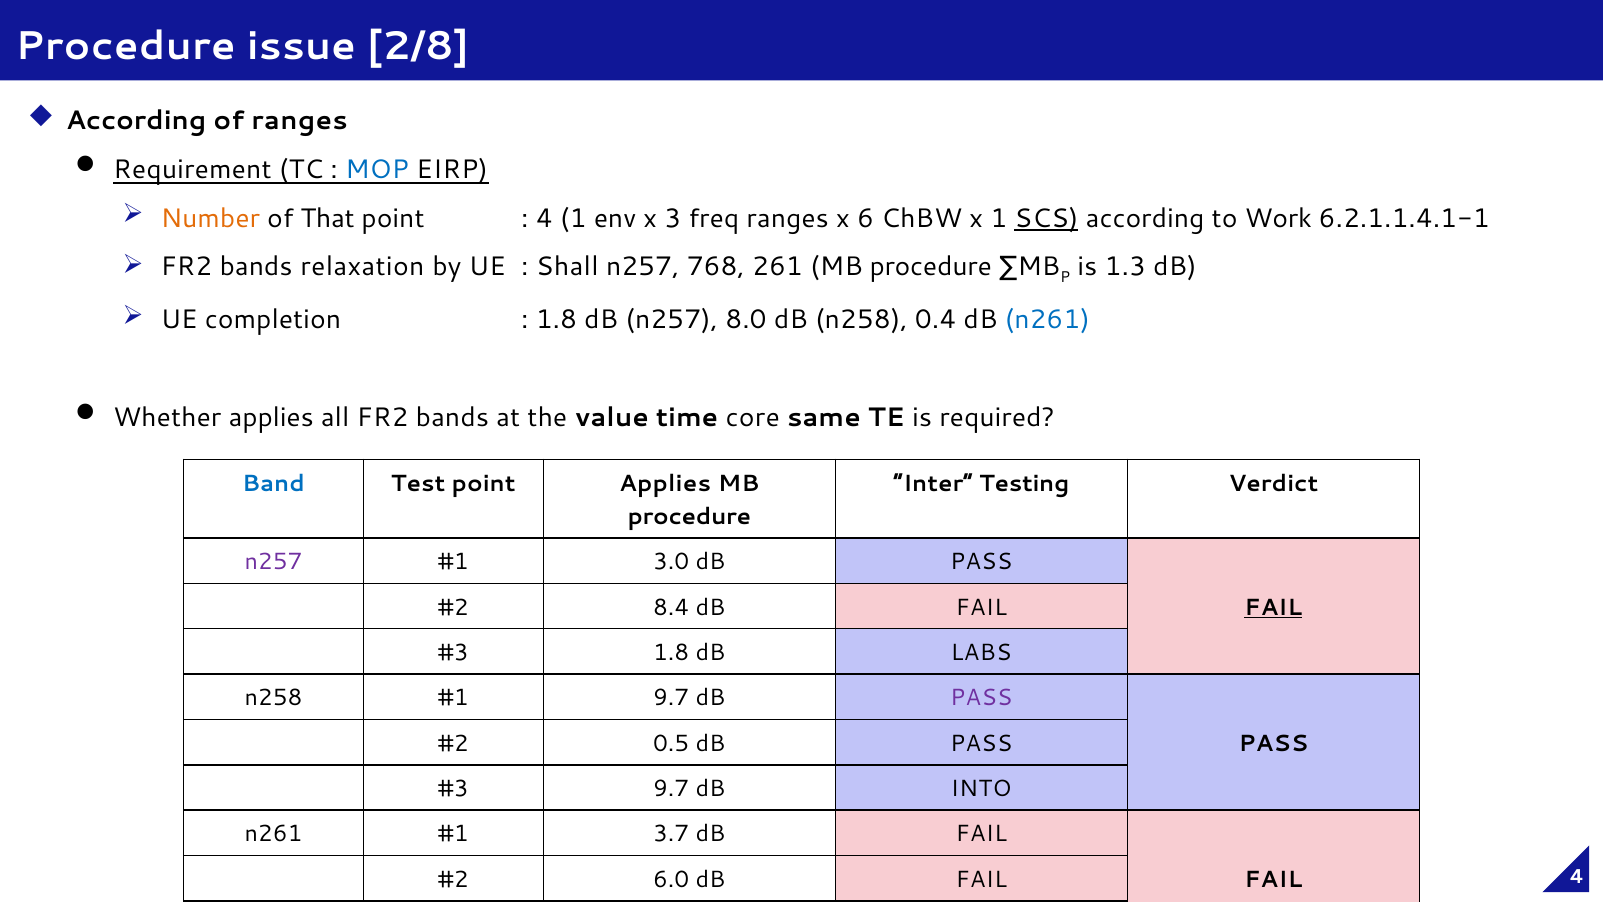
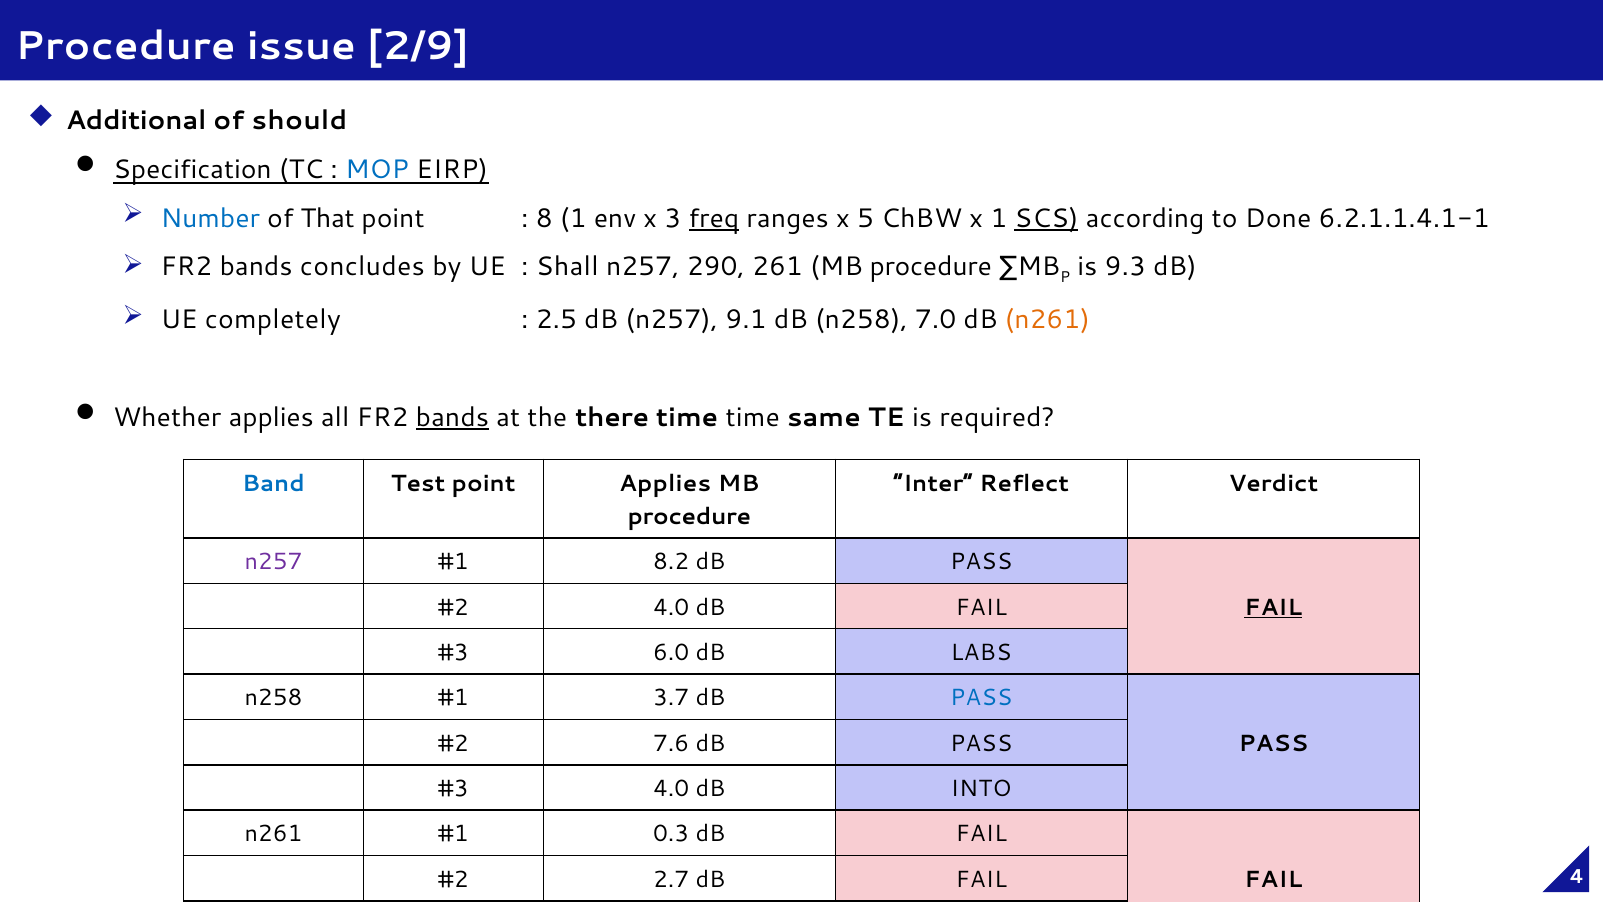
2/8: 2/8 -> 2/9
According at (136, 121): According -> Additional
of ranges: ranges -> should
Requirement: Requirement -> Specification
Number colour: orange -> blue
4 at (544, 218): 4 -> 8
freq underline: none -> present
6: 6 -> 5
Work: Work -> Done
relaxation: relaxation -> concludes
768: 768 -> 290
1.3: 1.3 -> 9.3
completion: completion -> completely
1.8 at (556, 320): 1.8 -> 2.5
8.0: 8.0 -> 9.1
0.4: 0.4 -> 7.0
n261 at (1047, 320) colour: blue -> orange
bands at (452, 417) underline: none -> present
value: value -> there
time core: core -> time
Testing: Testing -> Reflect
3.0: 3.0 -> 8.2
8.4 at (671, 607): 8.4 -> 4.0
1.8 at (671, 652): 1.8 -> 6.0
9.7 at (671, 698): 9.7 -> 3.7
PASS at (981, 698) colour: purple -> blue
0.5: 0.5 -> 7.6
9.7 at (671, 789): 9.7 -> 4.0
3.7: 3.7 -> 0.3
6.0: 6.0 -> 2.7
